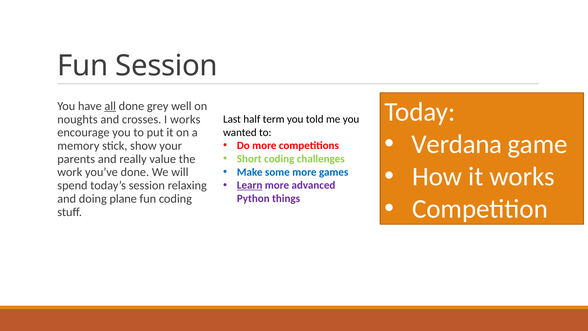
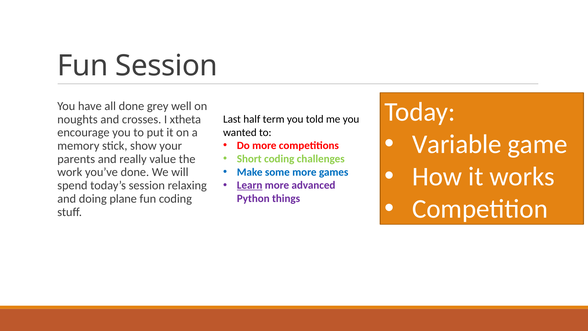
all underline: present -> none
I works: works -> xtheta
Verdana: Verdana -> Variable
